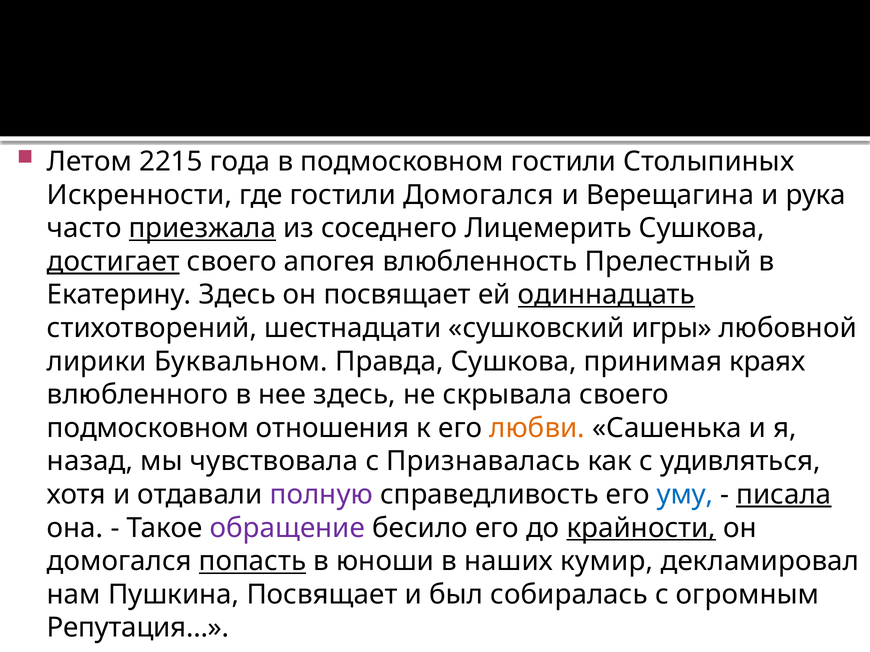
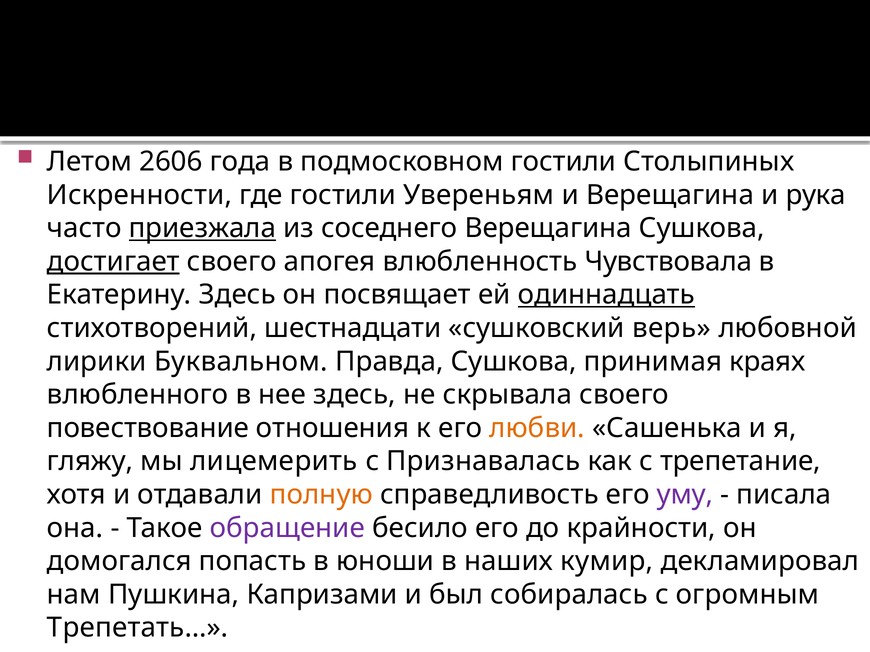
2215: 2215 -> 2606
гостили Домогался: Домогался -> Увереньям
соседнего Лицемерить: Лицемерить -> Верещагина
Прелестный: Прелестный -> Чувствовала
игры: игры -> верь
подмосковном at (148, 428): подмосковном -> повествование
назад: назад -> гляжу
чувствовала: чувствовала -> лицемерить
удивляться: удивляться -> трепетание
полную colour: purple -> orange
уму colour: blue -> purple
писала underline: present -> none
крайности underline: present -> none
попасть underline: present -> none
Пушкина Посвящает: Посвящает -> Капризами
Репутация…: Репутация… -> Трепетать…
